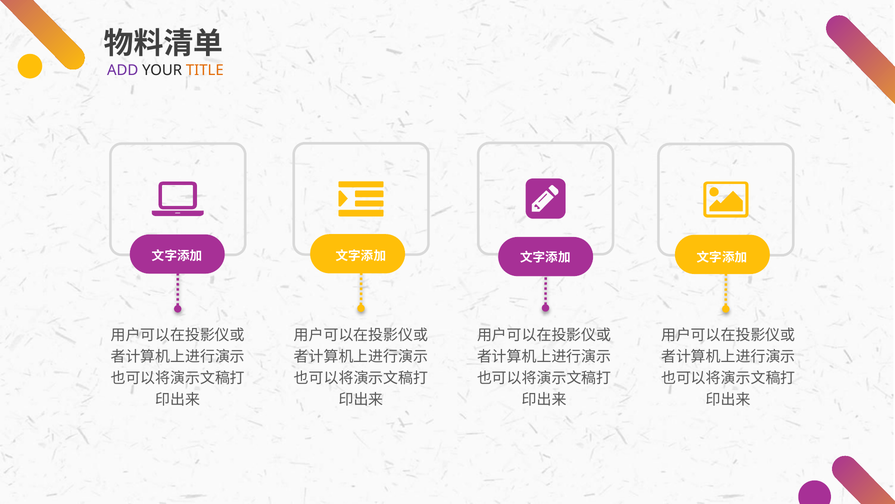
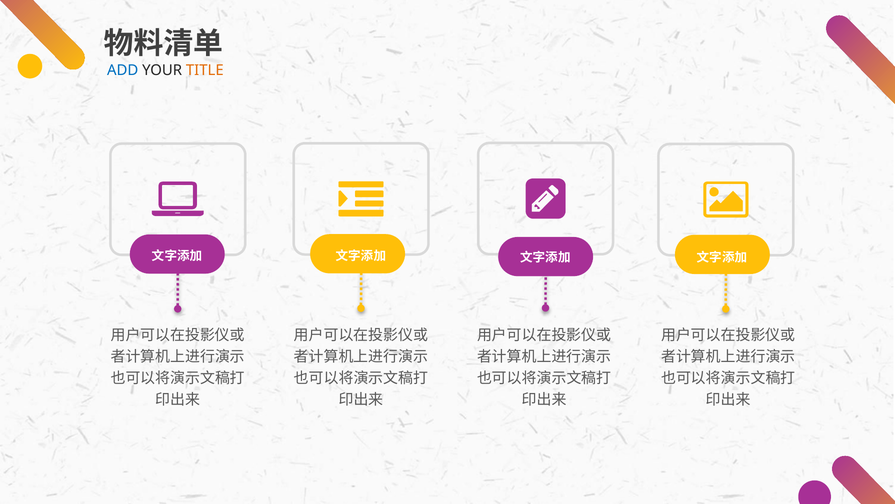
ADD colour: purple -> blue
